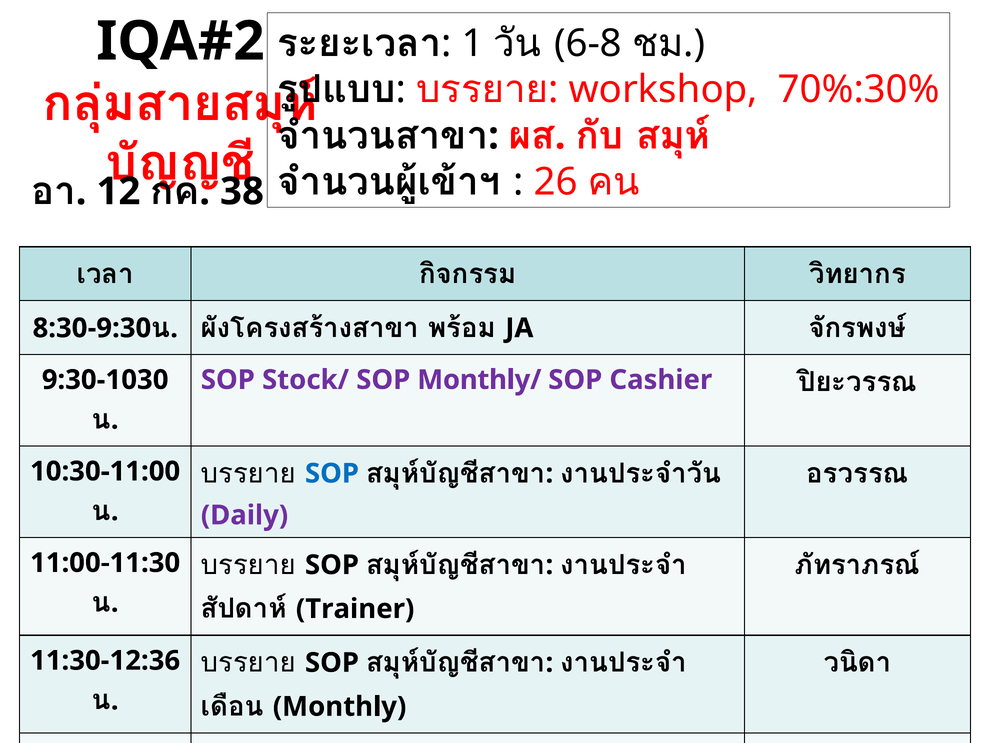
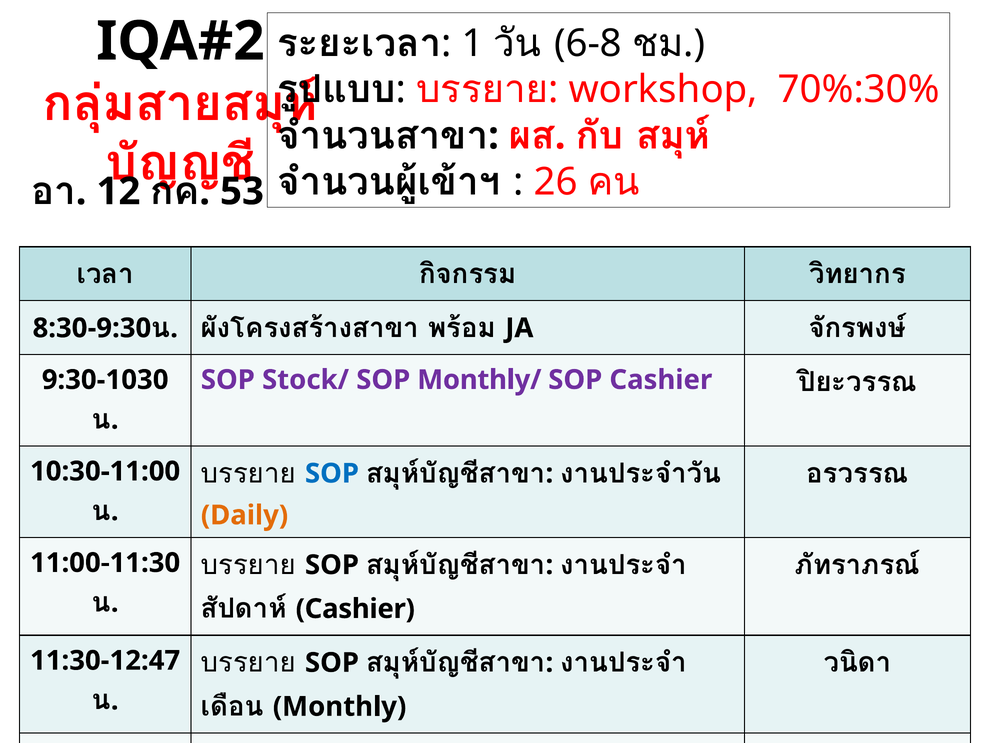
38: 38 -> 53
Daily at (245, 515) colour: purple -> orange
Trainer at (355, 609): Trainer -> Cashier
11:30-12:36: 11:30-12:36 -> 11:30-12:47
